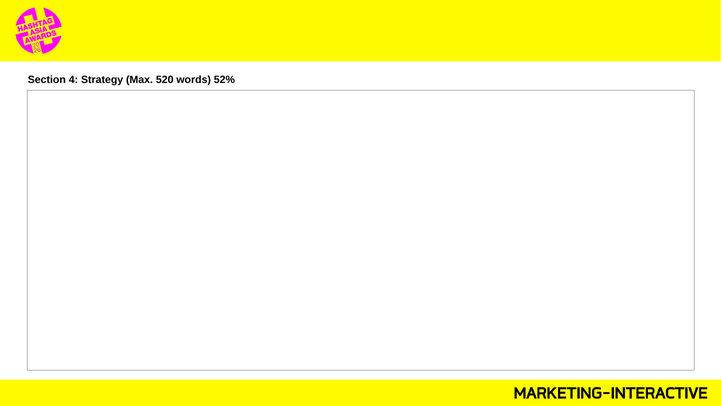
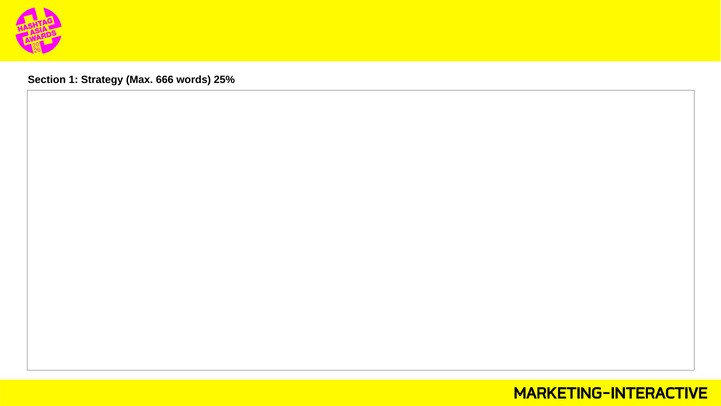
4: 4 -> 1
520: 520 -> 666
52%: 52% -> 25%
